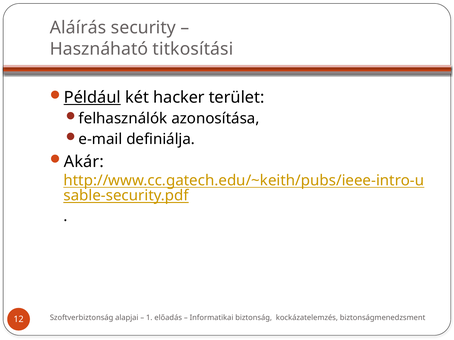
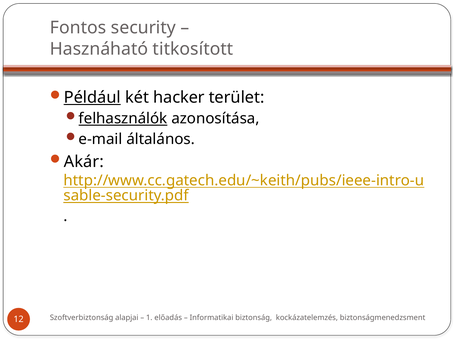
Aláírás: Aláírás -> Fontos
titkosítási: titkosítási -> titkosított
felhasználók underline: none -> present
definiálja: definiálja -> általános
